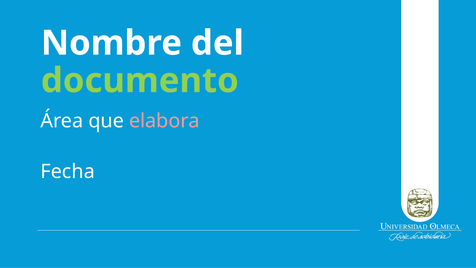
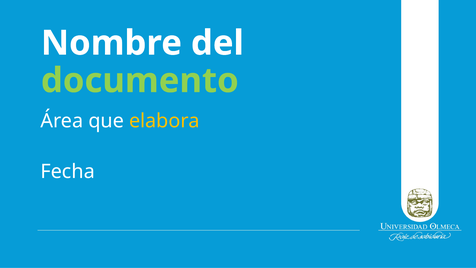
elabora colour: pink -> yellow
